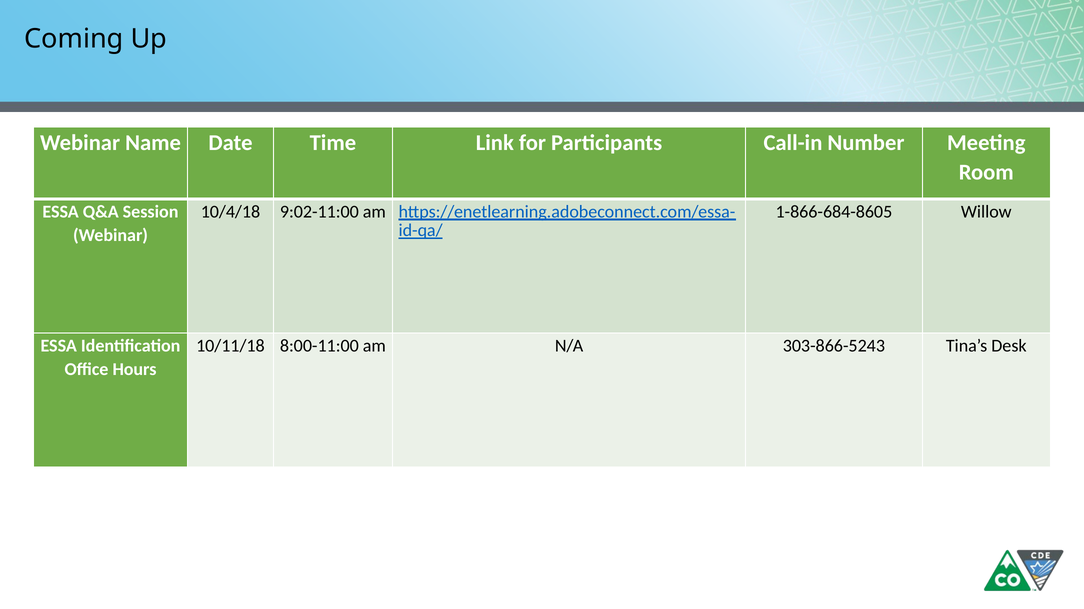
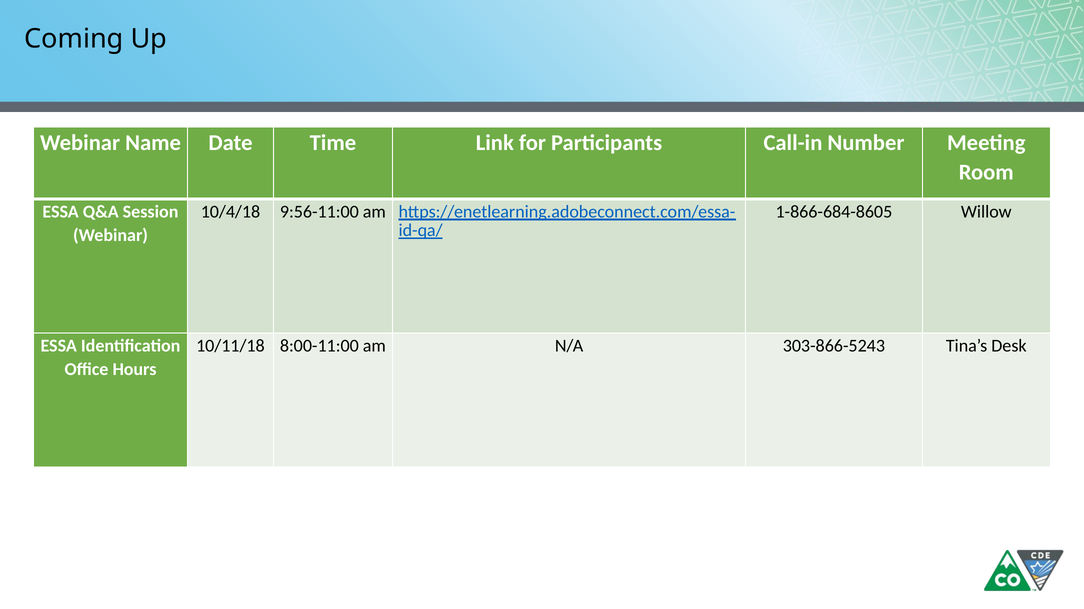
9:02-11:00: 9:02-11:00 -> 9:56-11:00
